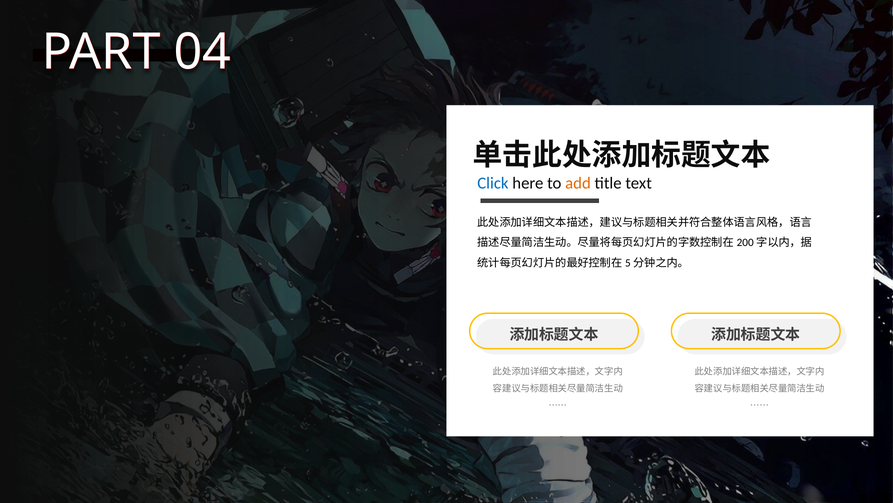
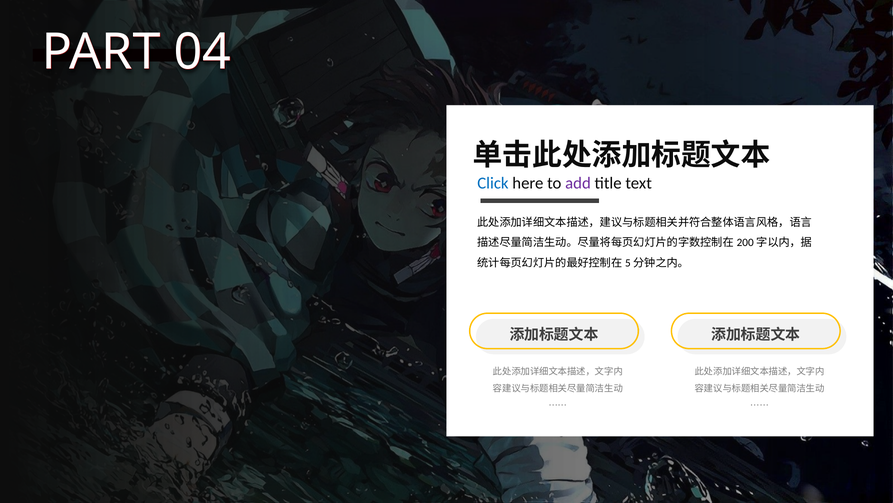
add colour: orange -> purple
